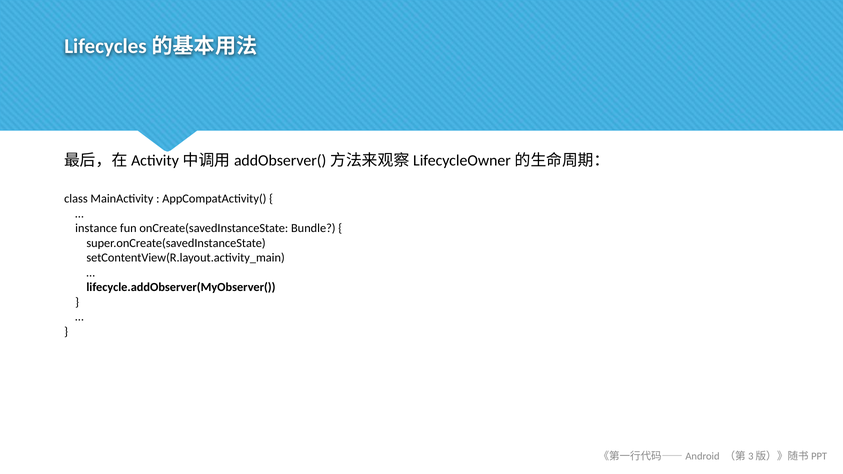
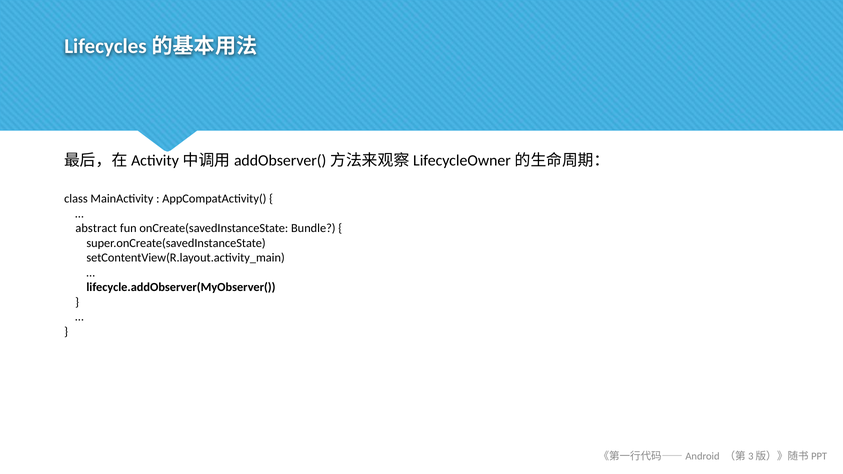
instance: instance -> abstract
